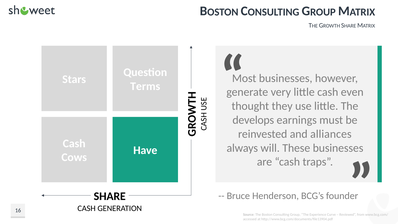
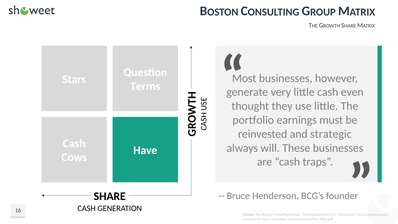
develops: develops -> portfolio
alliances: alliances -> strategic
